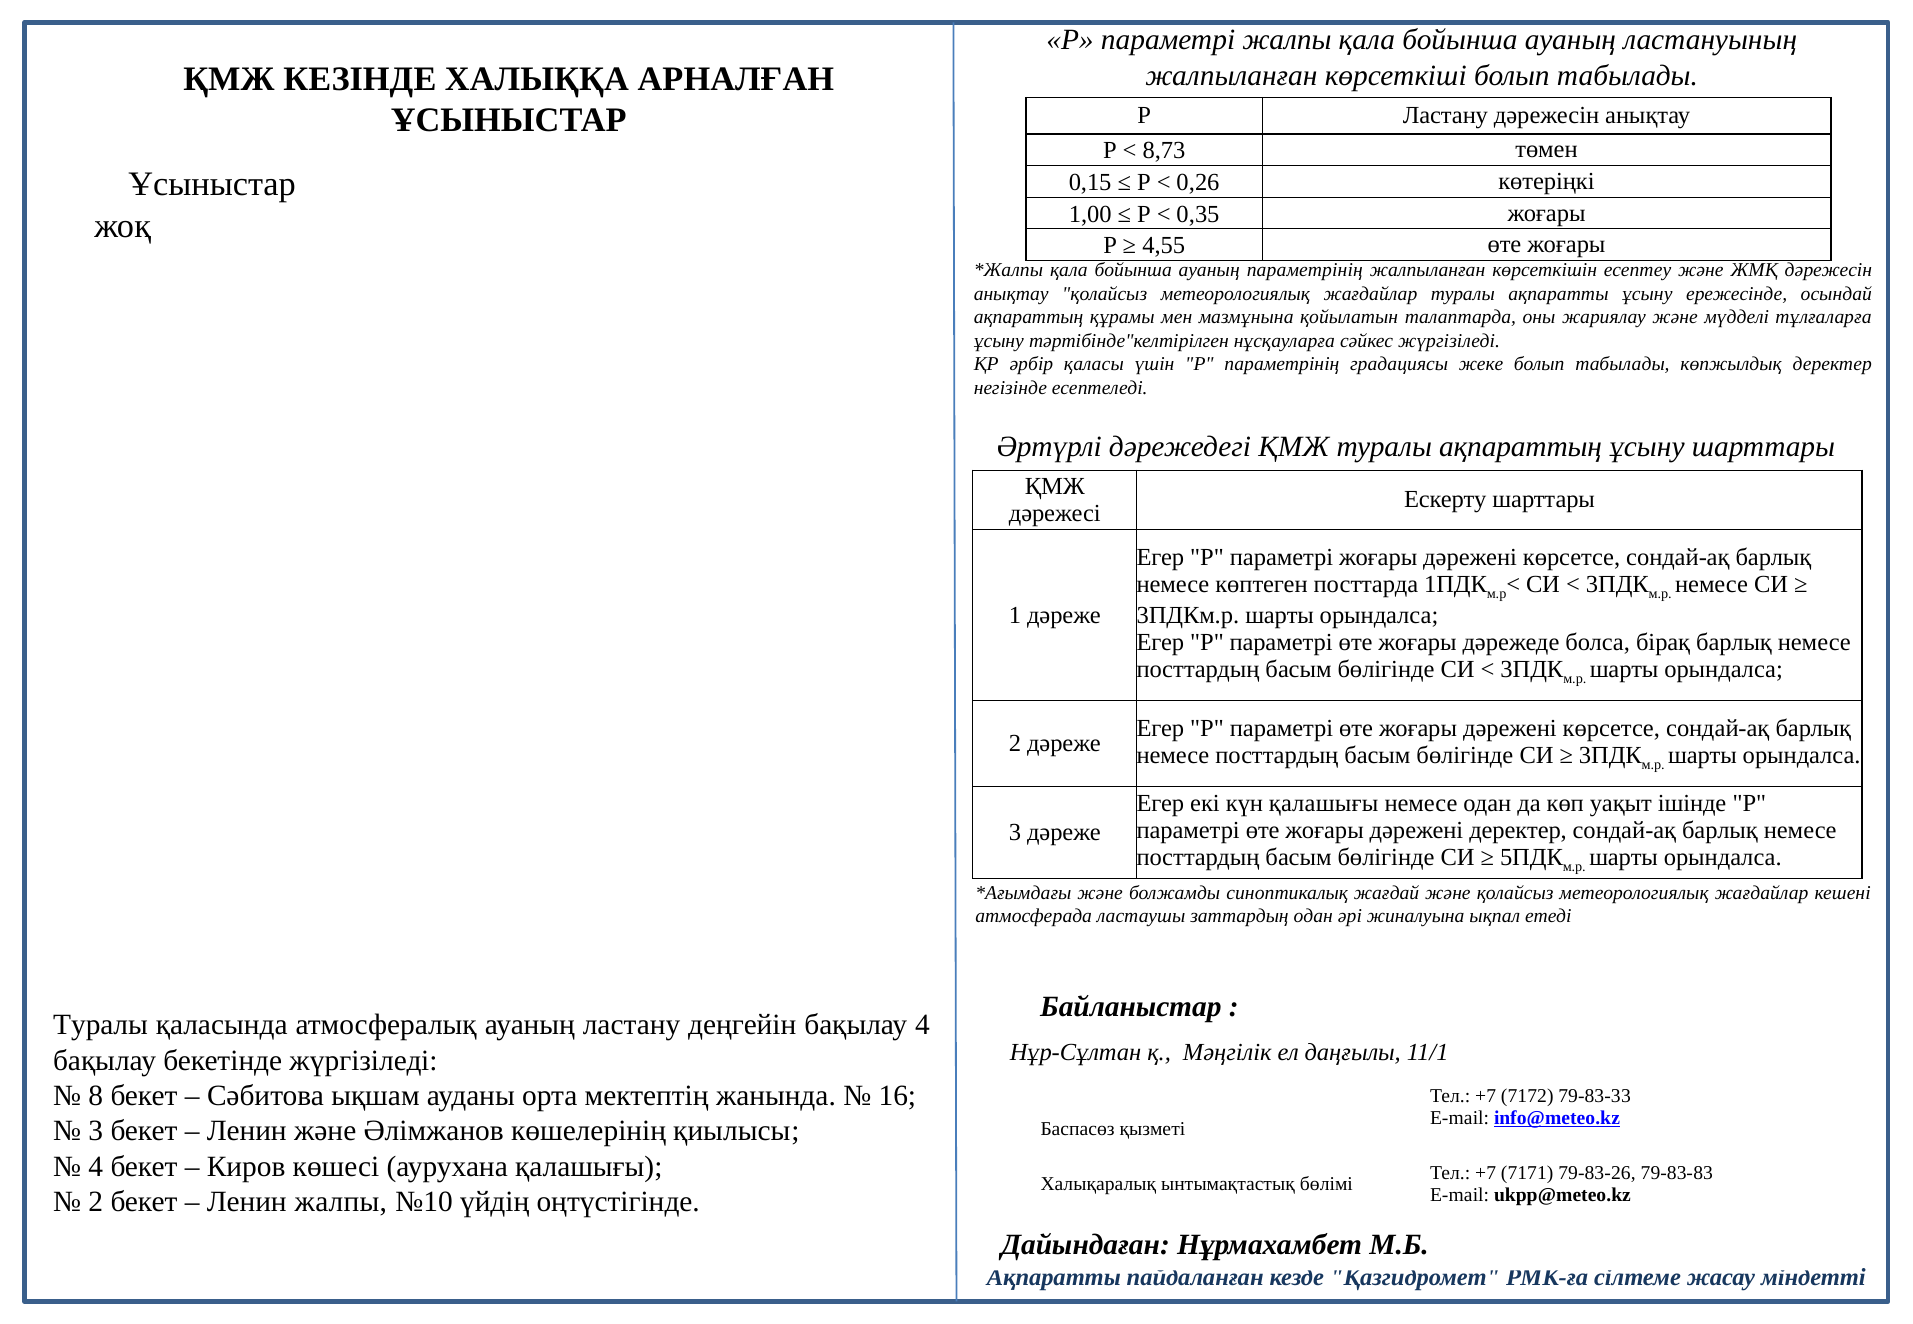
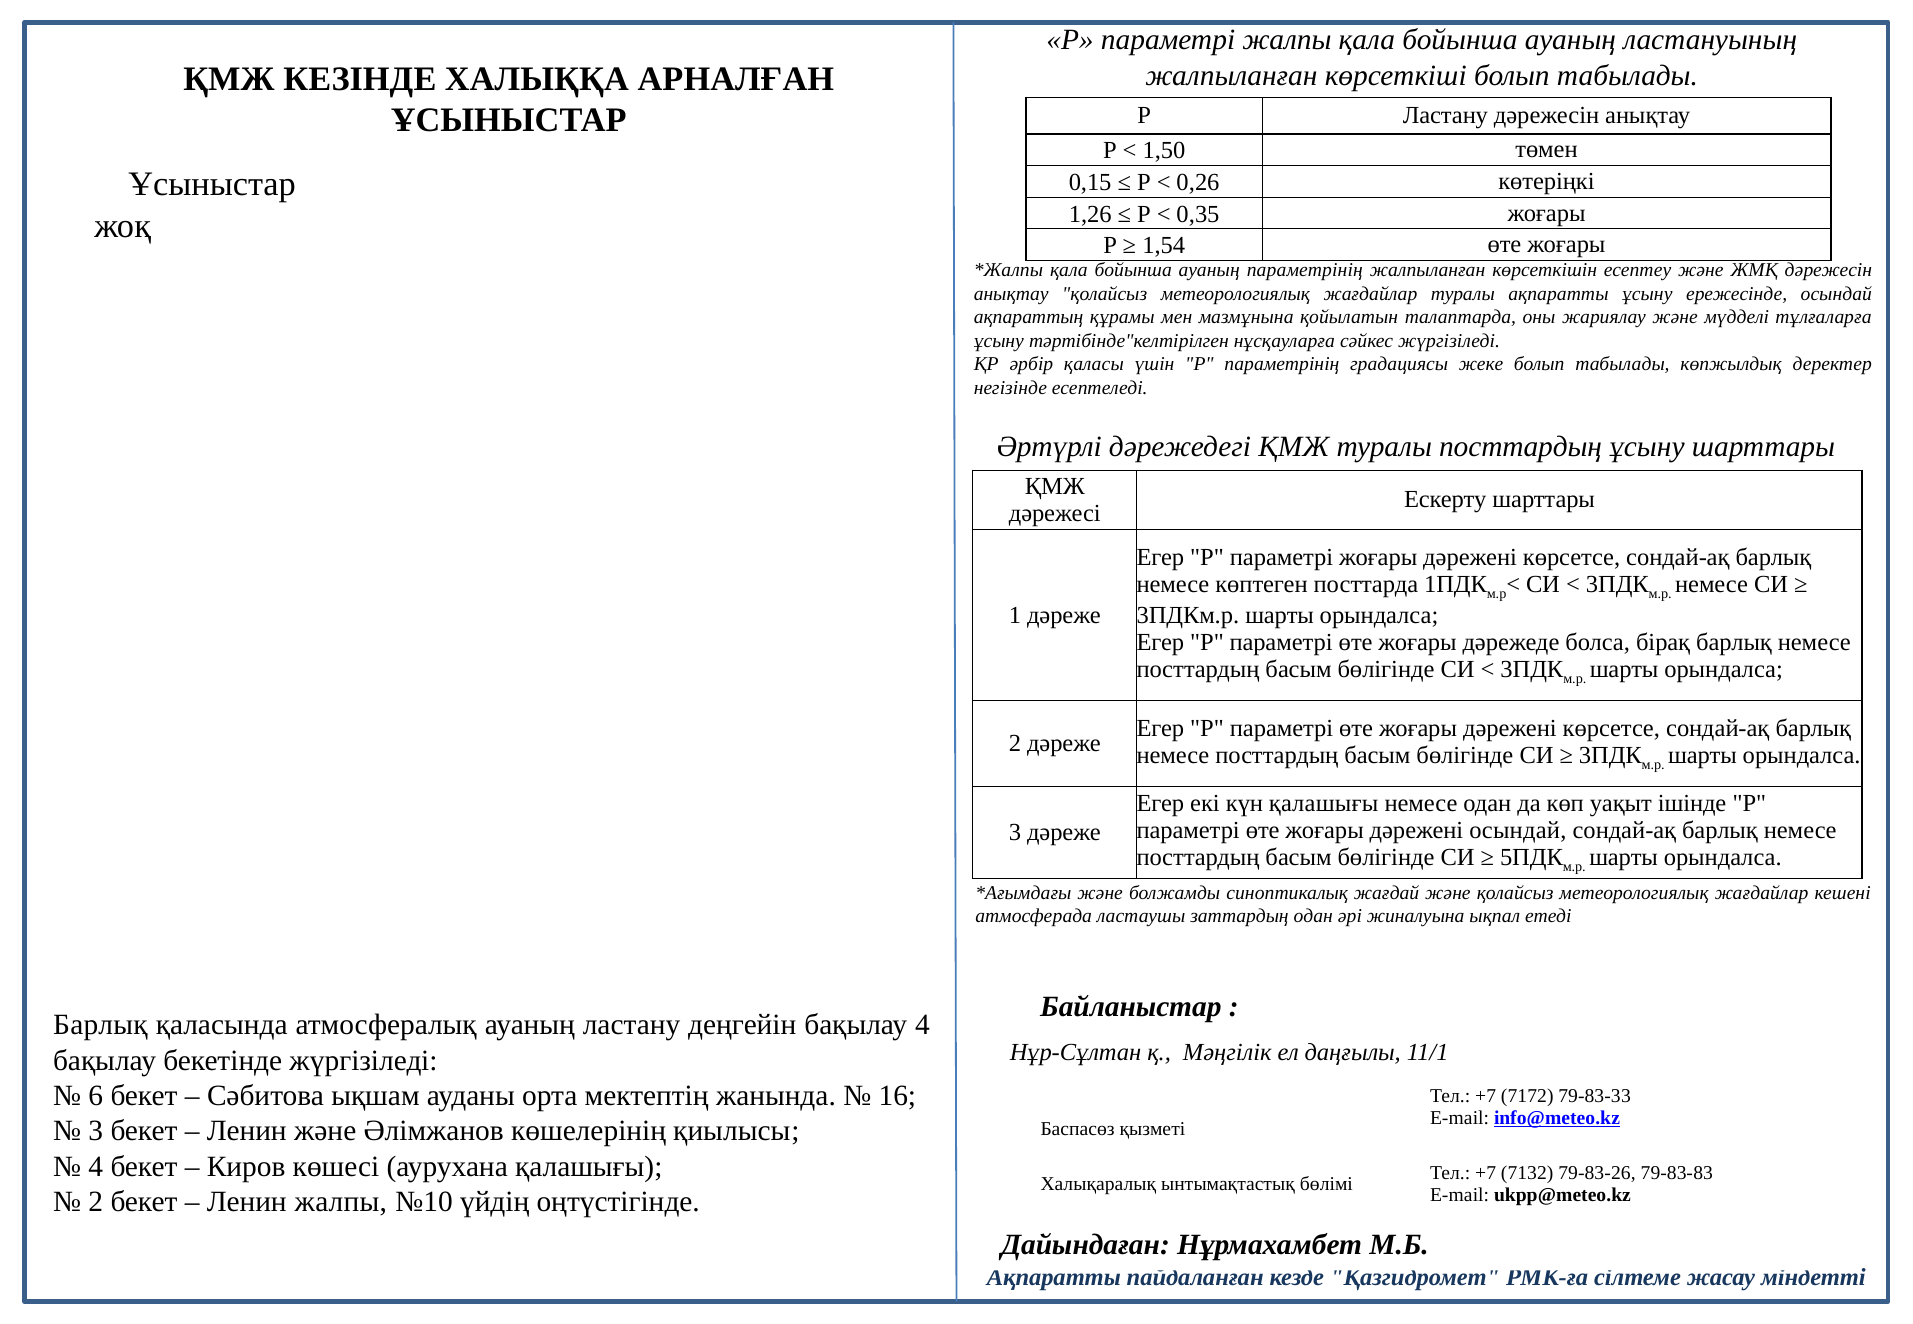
8,73: 8,73 -> 1,50
1,00: 1,00 -> 1,26
4,55: 4,55 -> 1,54
туралы ақпараттың: ақпараттың -> посттардың
дәрежені деректер: деректер -> осындай
Туралы at (100, 1025): Туралы -> Барлық
8: 8 -> 6
7171: 7171 -> 7132
